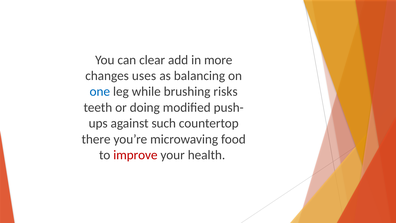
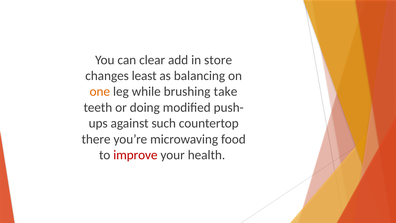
more: more -> store
uses: uses -> least
one colour: blue -> orange
risks: risks -> take
